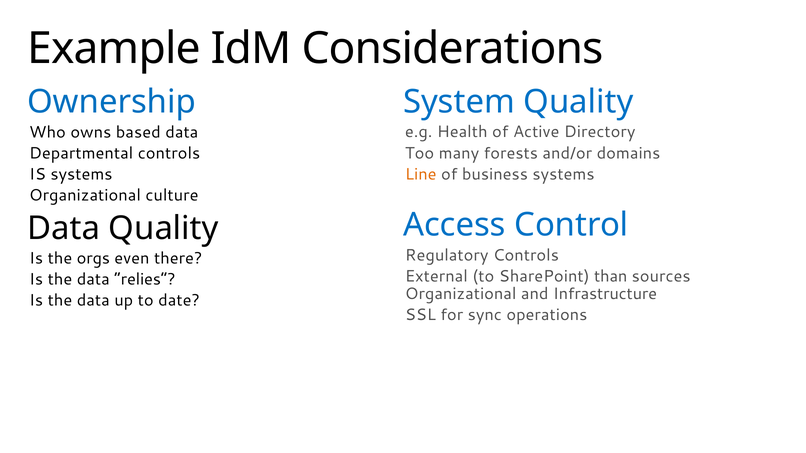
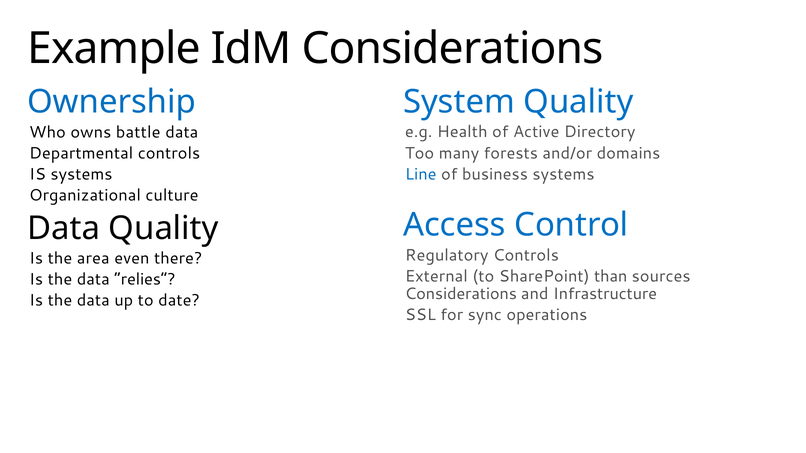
based: based -> battle
Line colour: orange -> blue
orgs: orgs -> area
Organizational at (461, 294): Organizational -> Considerations
